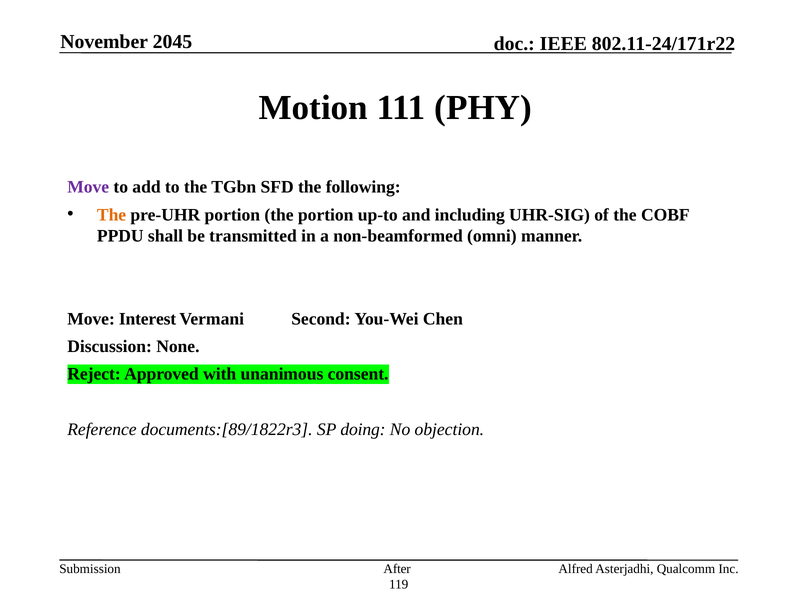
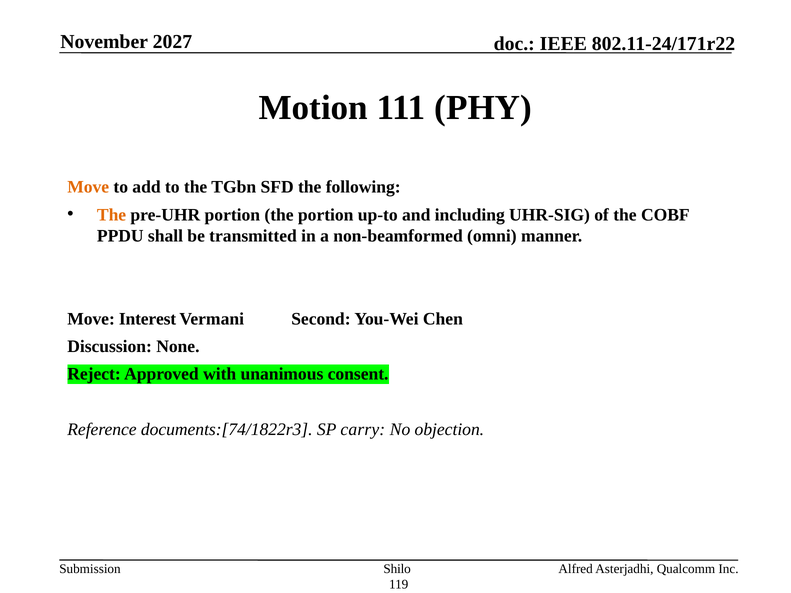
2045: 2045 -> 2027
Move at (88, 187) colour: purple -> orange
documents:[89/1822r3: documents:[89/1822r3 -> documents:[74/1822r3
doing: doing -> carry
After: After -> Shilo
